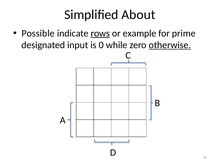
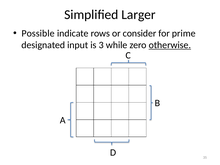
About: About -> Larger
rows underline: present -> none
example: example -> consider
0: 0 -> 3
